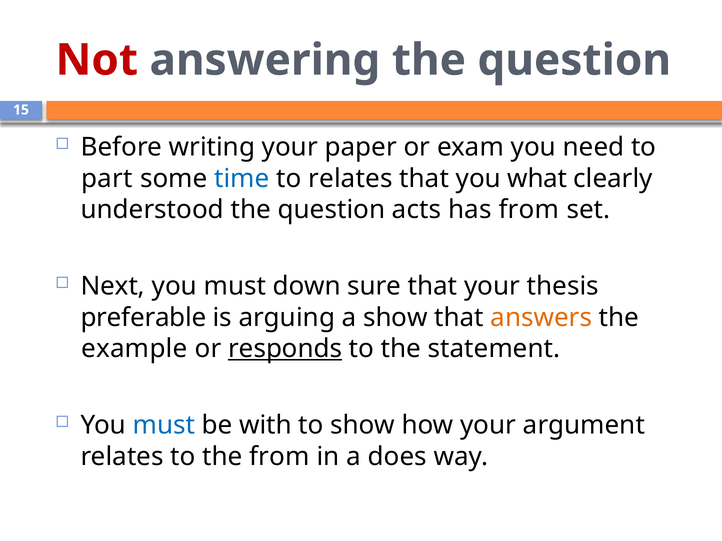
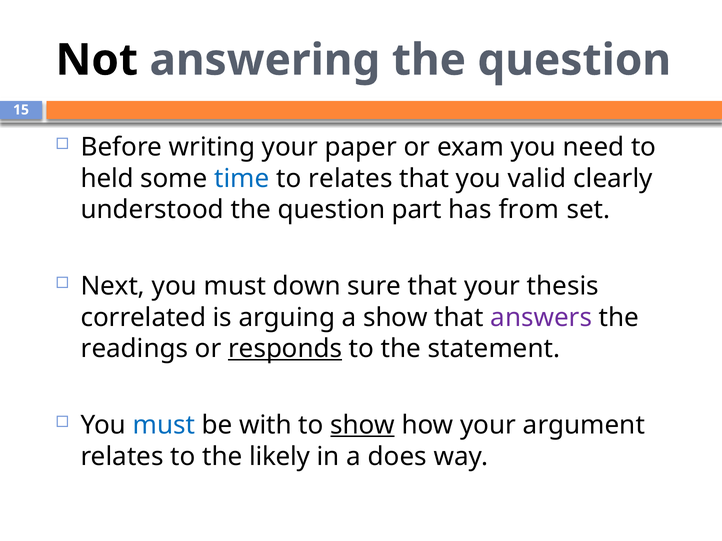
Not colour: red -> black
part: part -> held
what: what -> valid
acts: acts -> part
preferable: preferable -> correlated
answers colour: orange -> purple
example: example -> readings
show at (363, 426) underline: none -> present
the from: from -> likely
